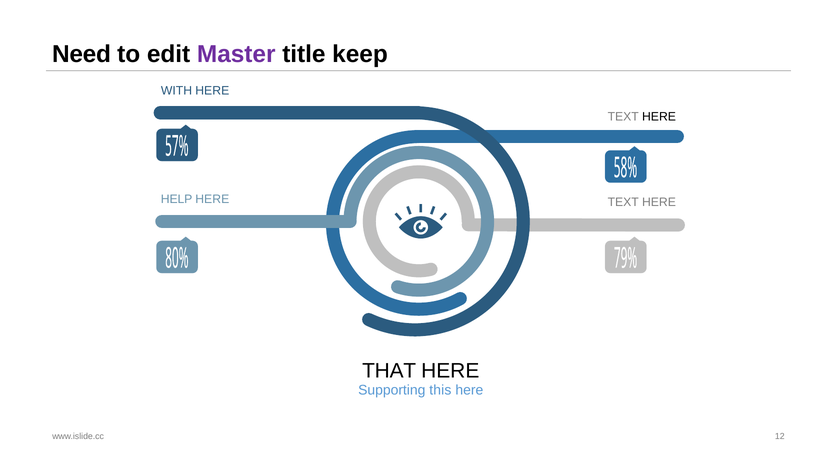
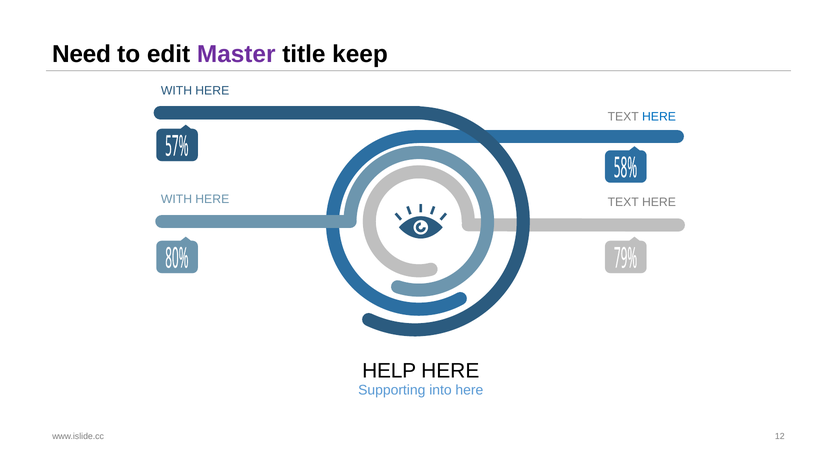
HERE at (659, 117) colour: black -> blue
HELP at (177, 199): HELP -> WITH
THAT: THAT -> HELP
this: this -> into
